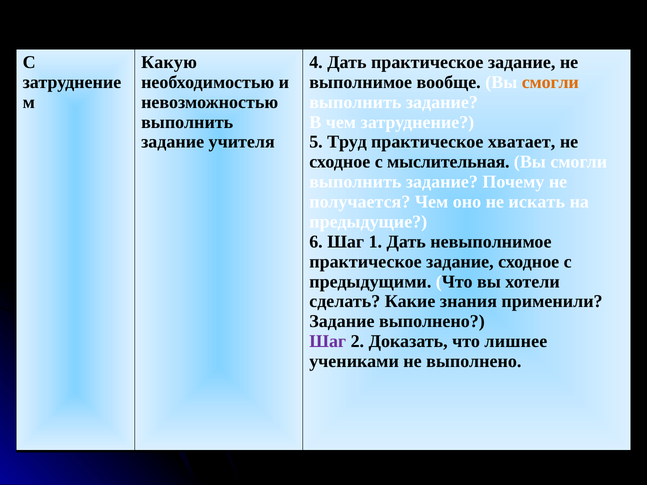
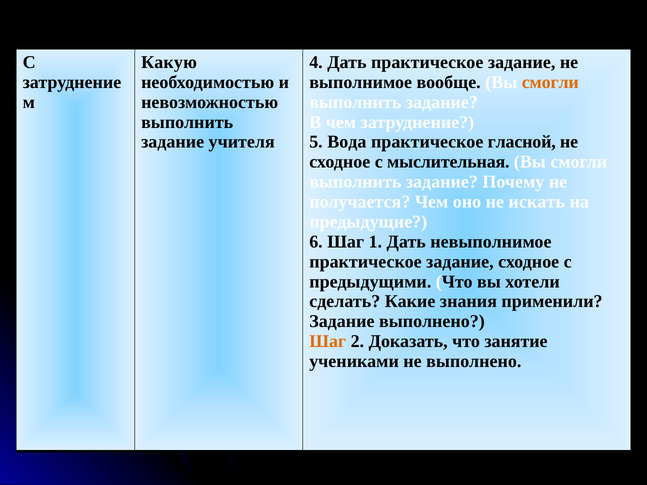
Труд: Труд -> Вода
хватает: хватает -> гласной
Шаг at (328, 342) colour: purple -> orange
лишнее: лишнее -> занятие
